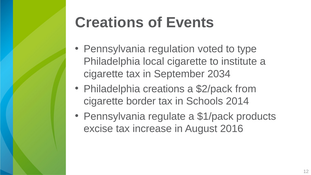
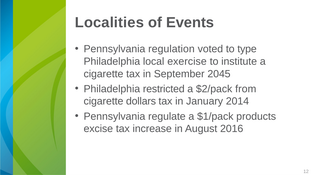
Creations at (109, 23): Creations -> Localities
local cigarette: cigarette -> exercise
2034: 2034 -> 2045
Philadelphia creations: creations -> restricted
border: border -> dollars
Schools: Schools -> January
